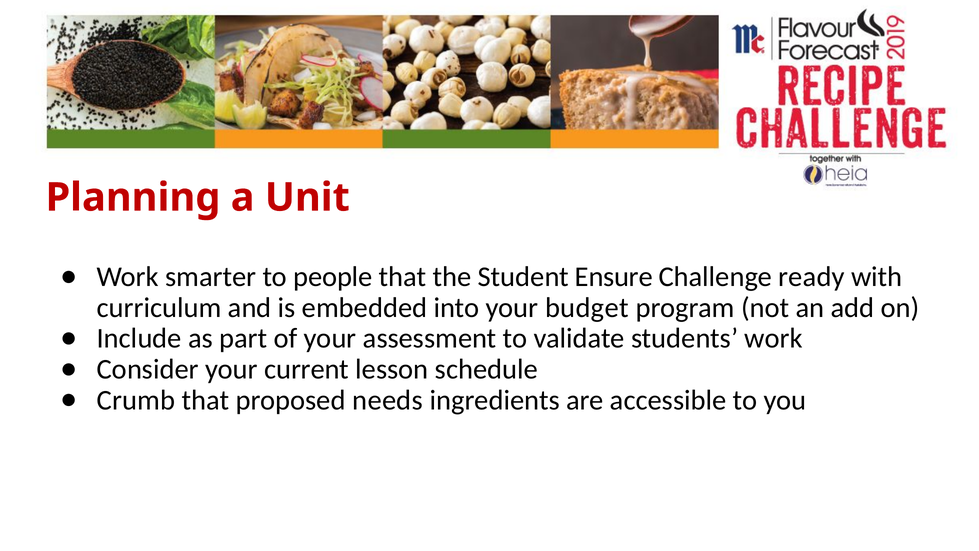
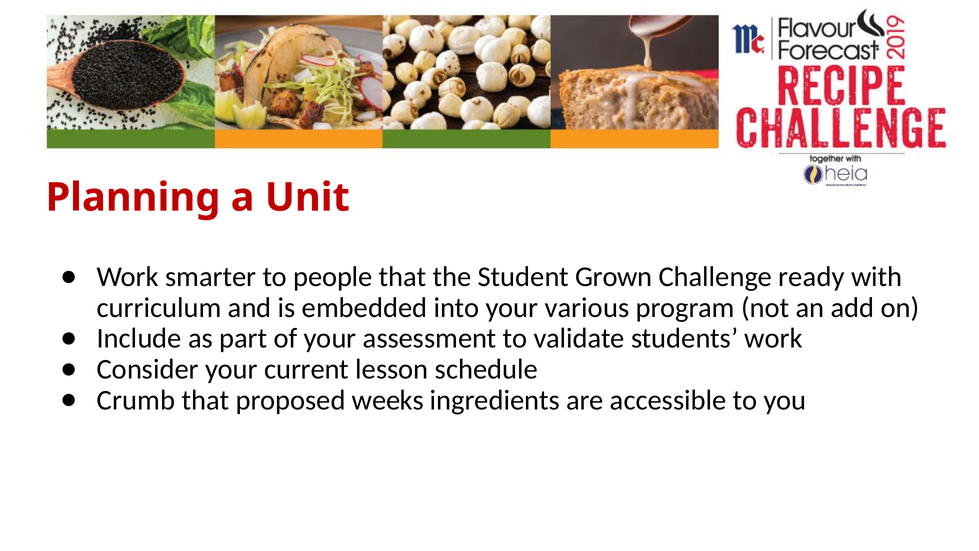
Ensure: Ensure -> Grown
budget: budget -> various
needs: needs -> weeks
